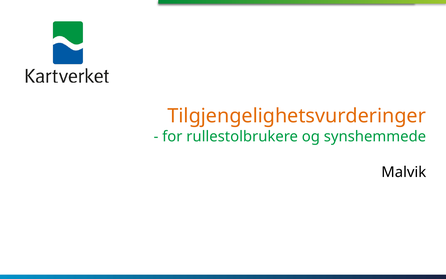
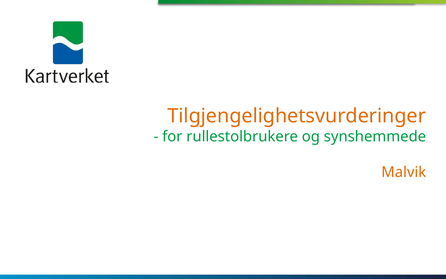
Malvik colour: black -> orange
